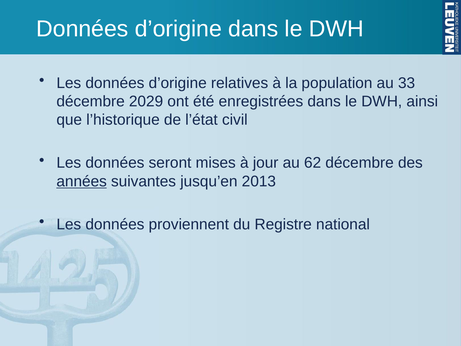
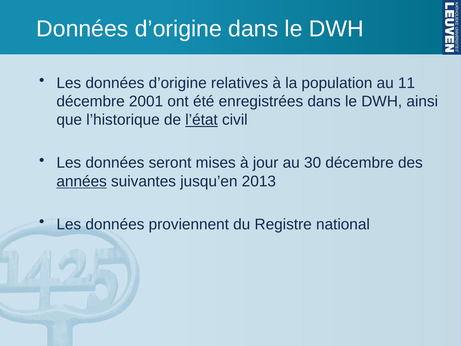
33: 33 -> 11
2029: 2029 -> 2001
l’état underline: none -> present
62: 62 -> 30
